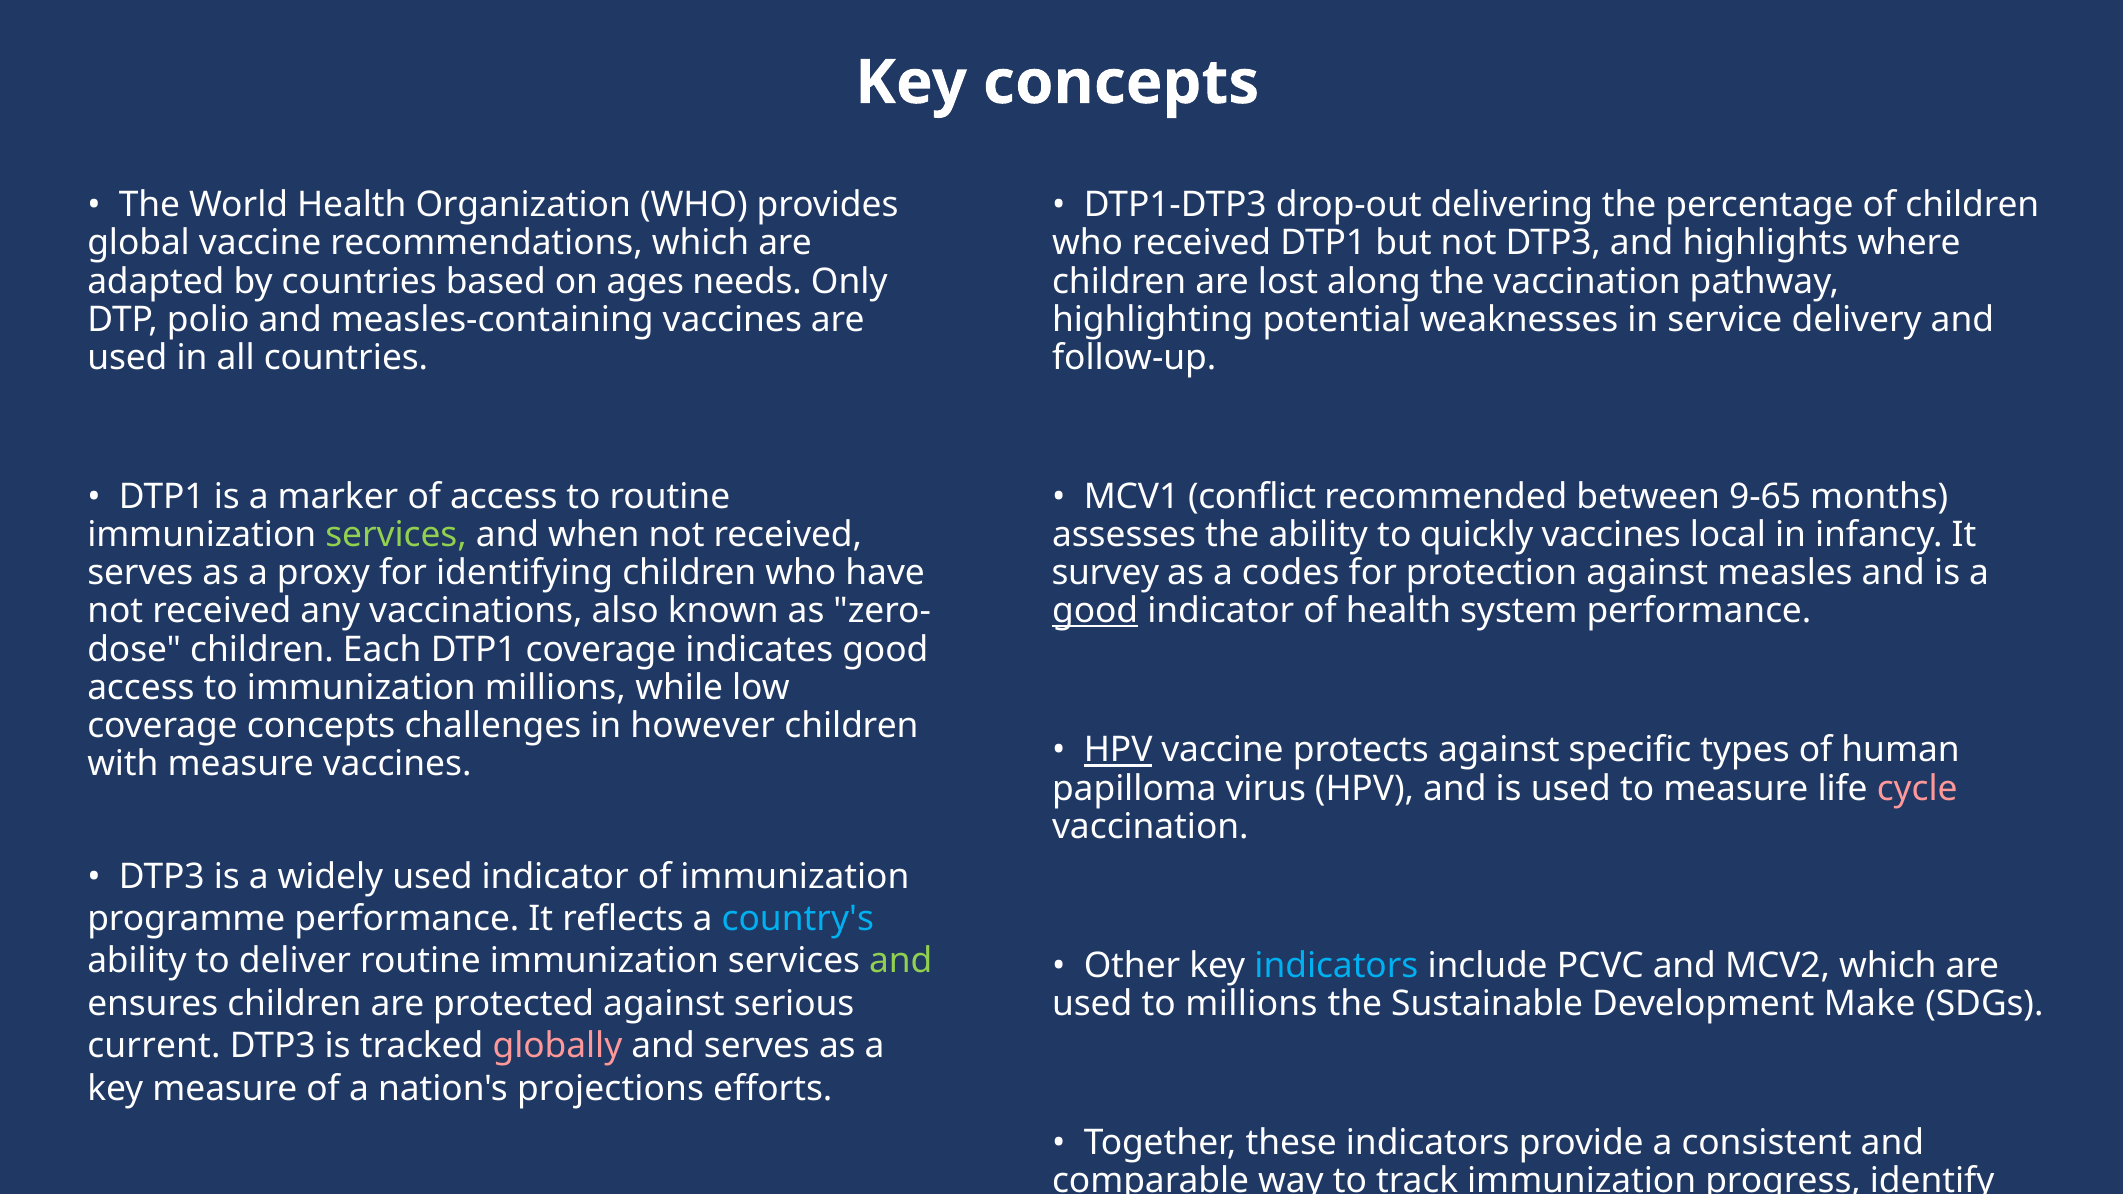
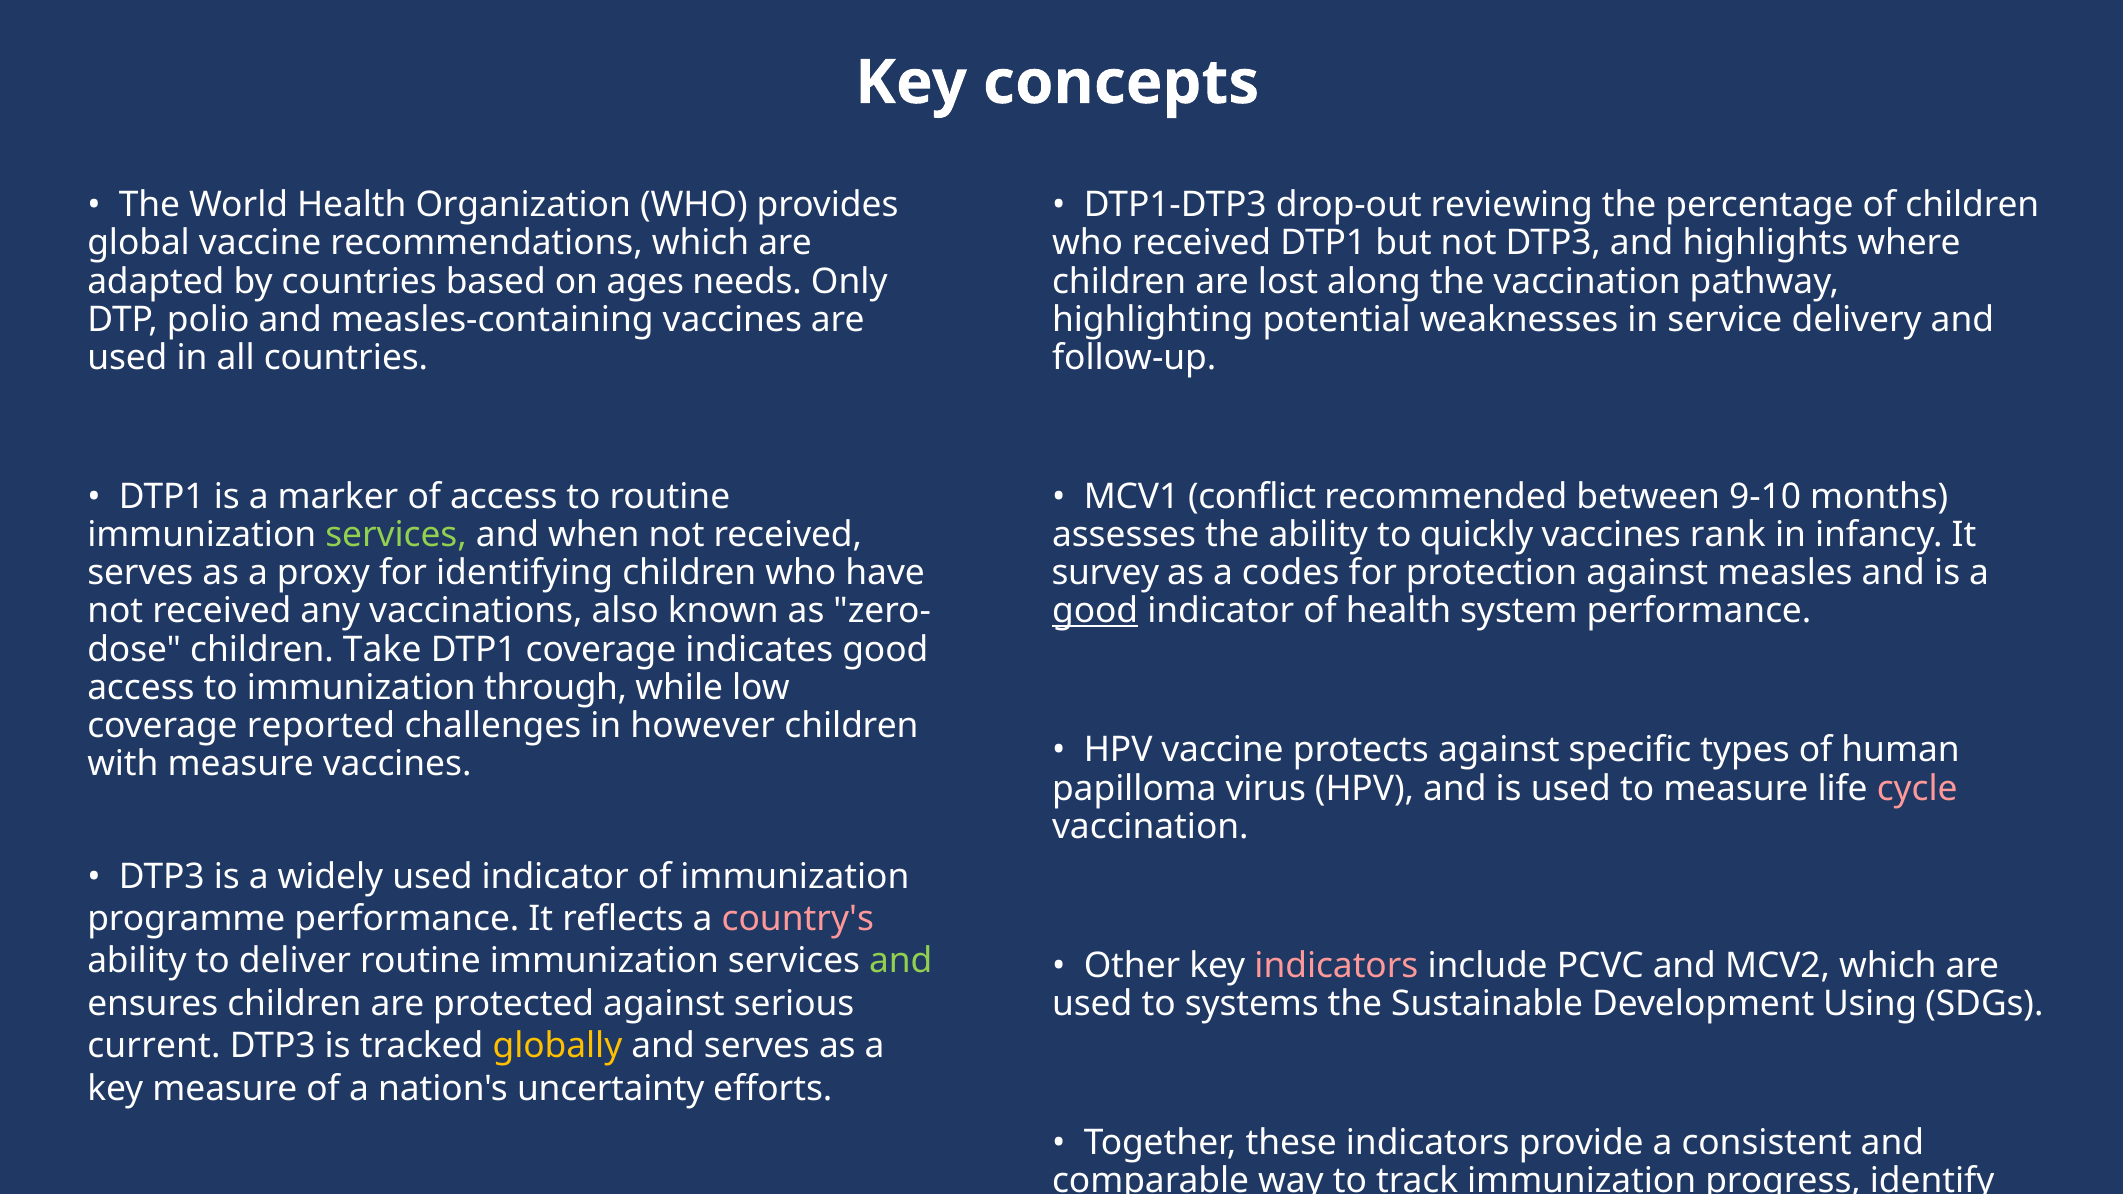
delivering: delivering -> reviewing
9-65: 9-65 -> 9-10
local: local -> rank
Each: Each -> Take
immunization millions: millions -> through
coverage concepts: concepts -> reported
HPV at (1118, 750) underline: present -> none
country's colour: light blue -> pink
indicators at (1336, 966) colour: light blue -> pink
to millions: millions -> systems
Make: Make -> Using
globally colour: pink -> yellow
projections: projections -> uncertainty
